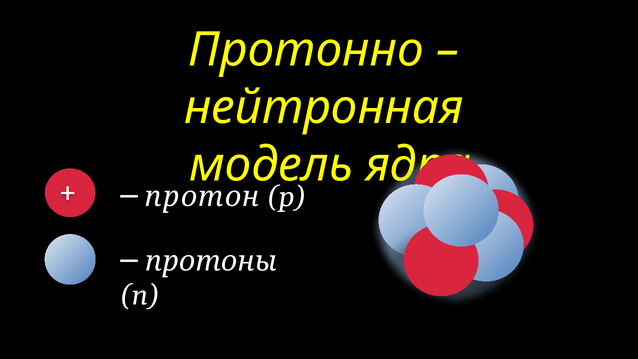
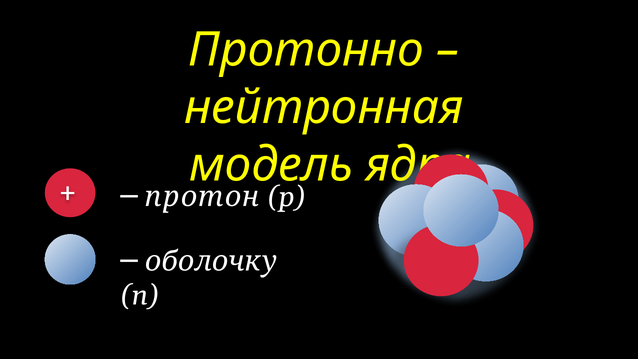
протоны: протоны -> оболочку
